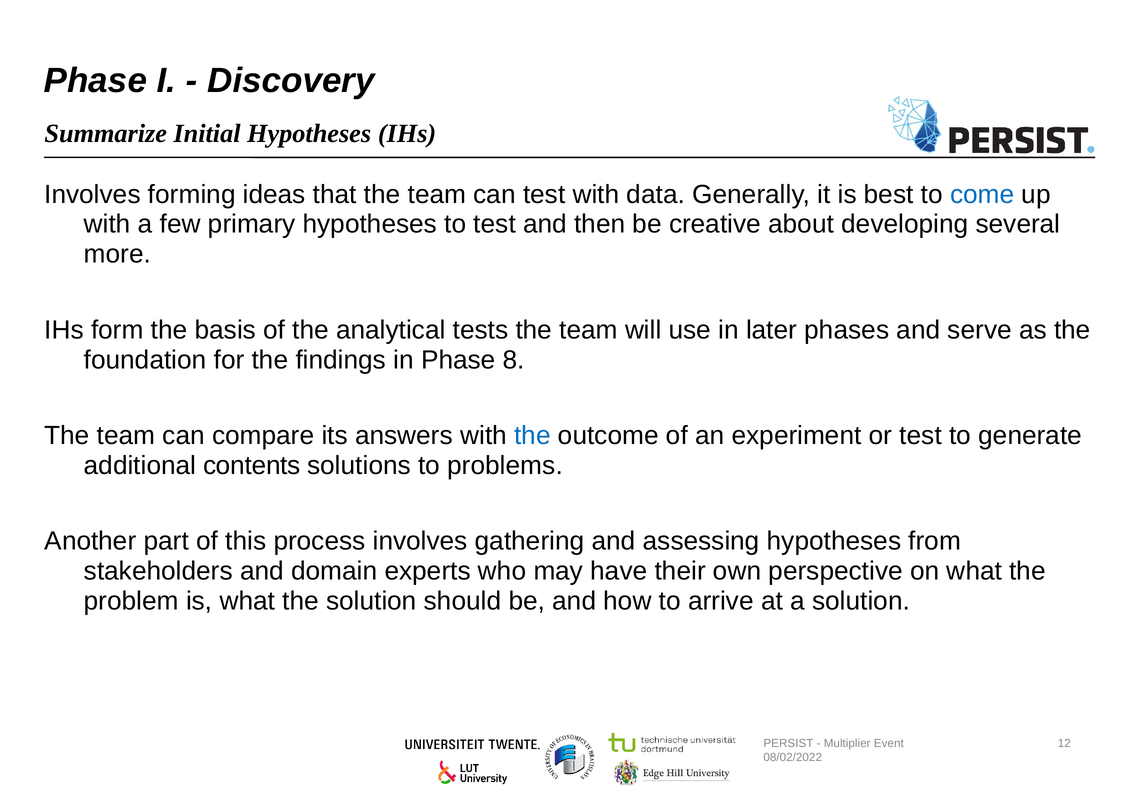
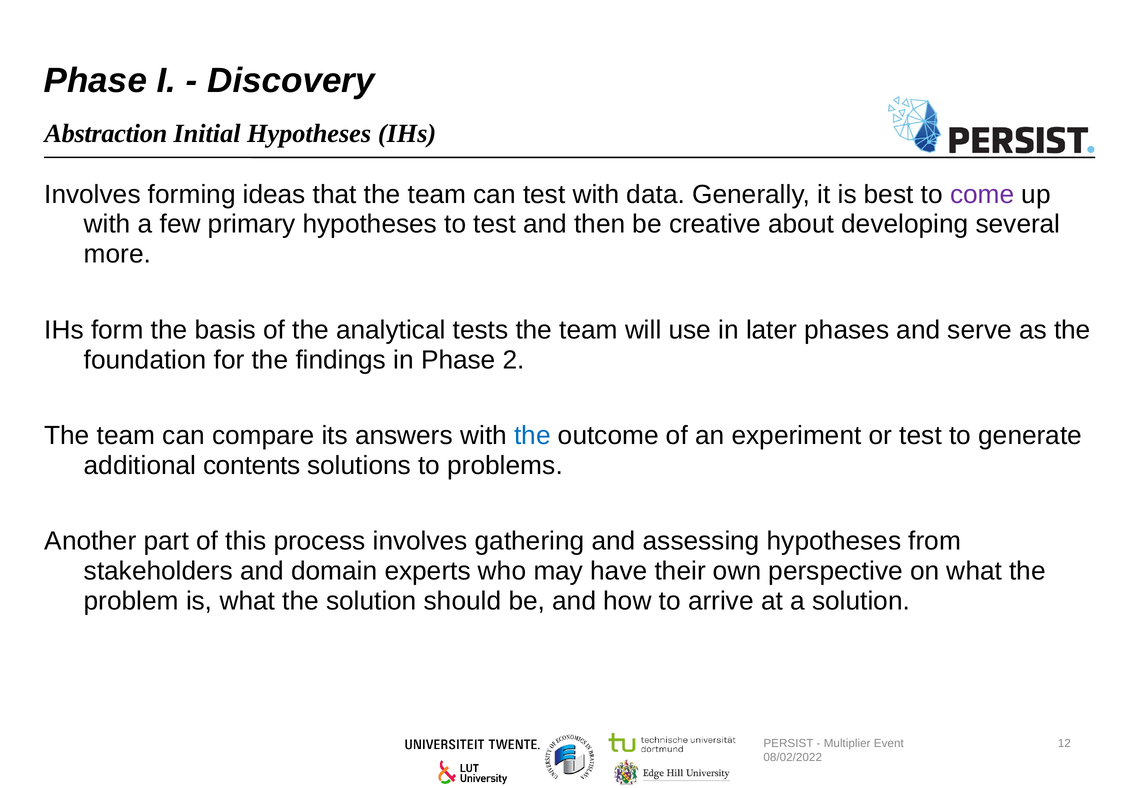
Summarize: Summarize -> Abstraction
come colour: blue -> purple
8: 8 -> 2
